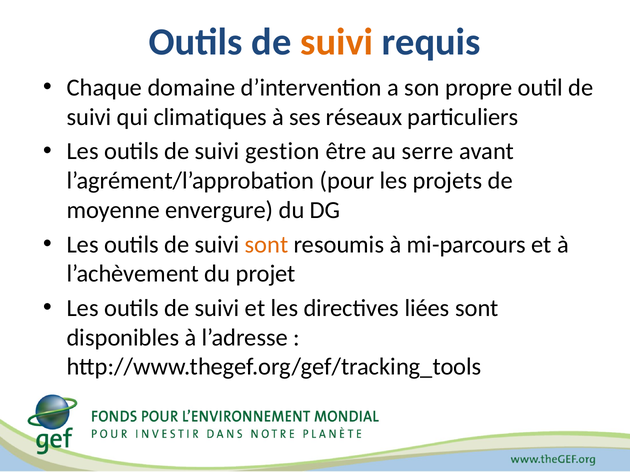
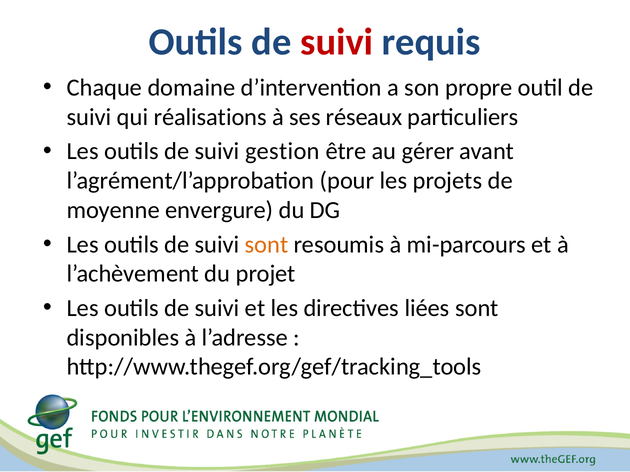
suivi at (337, 42) colour: orange -> red
climatiques: climatiques -> réalisations
serre: serre -> gérer
